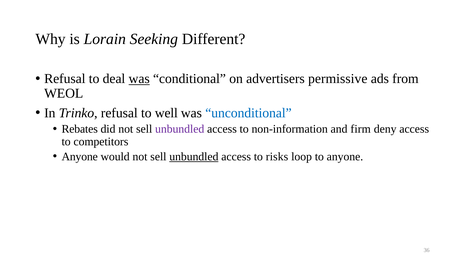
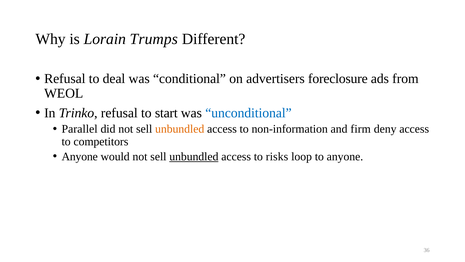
Seeking: Seeking -> Trumps
was at (139, 79) underline: present -> none
permissive: permissive -> foreclosure
well: well -> start
Rebates: Rebates -> Parallel
unbundled at (180, 129) colour: purple -> orange
